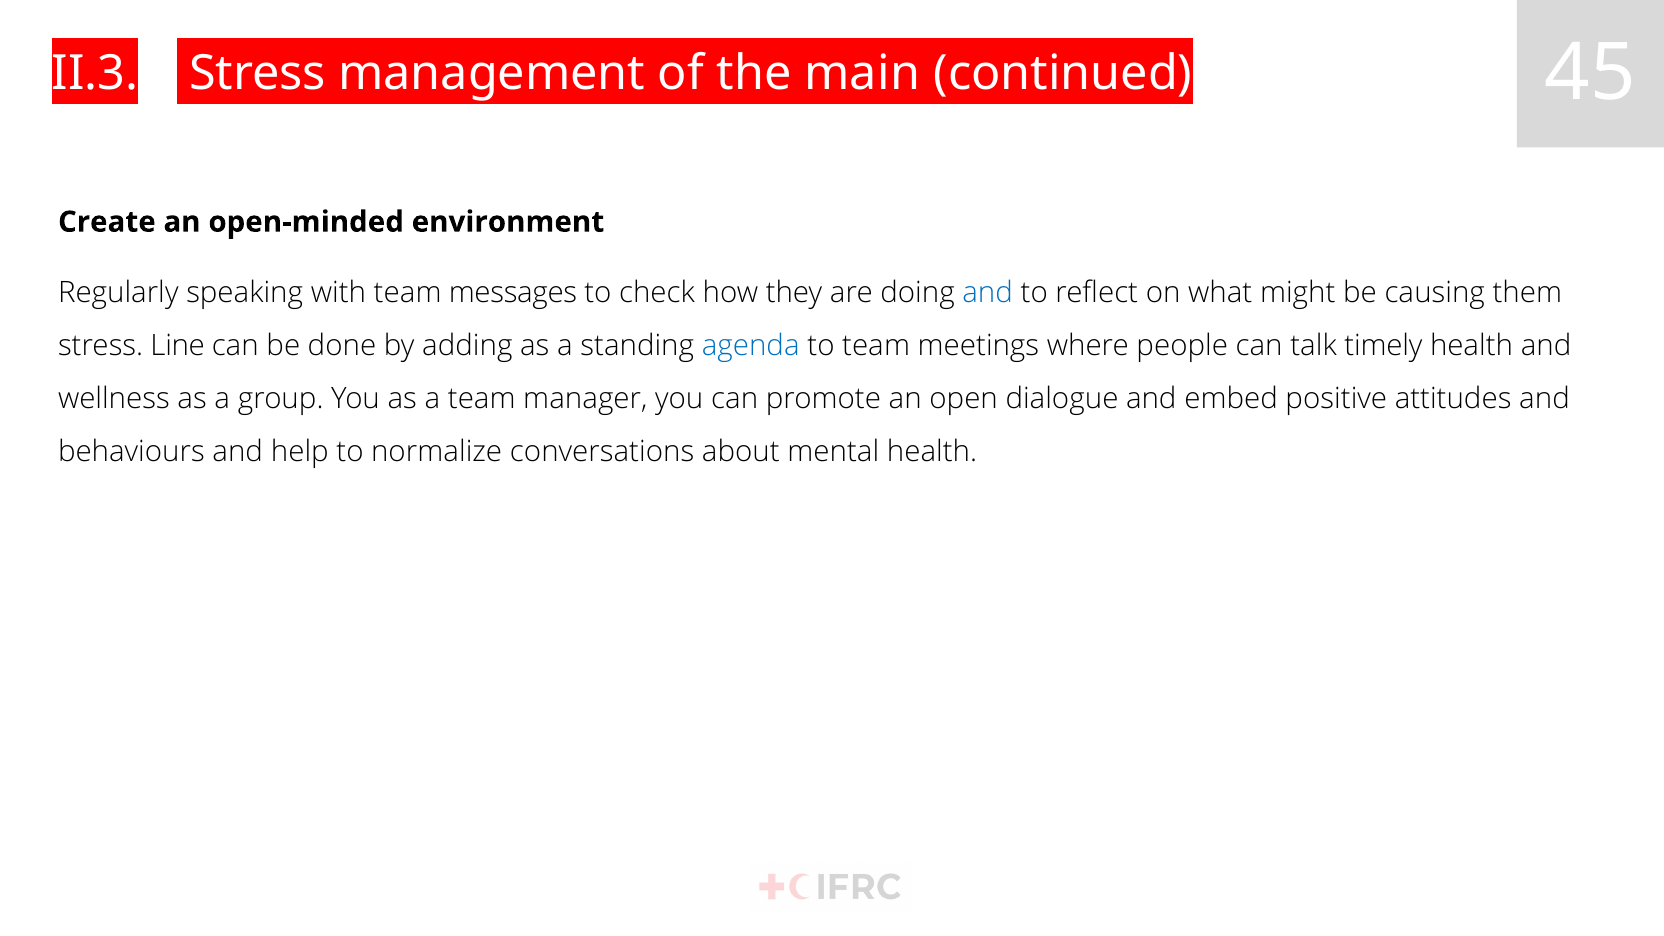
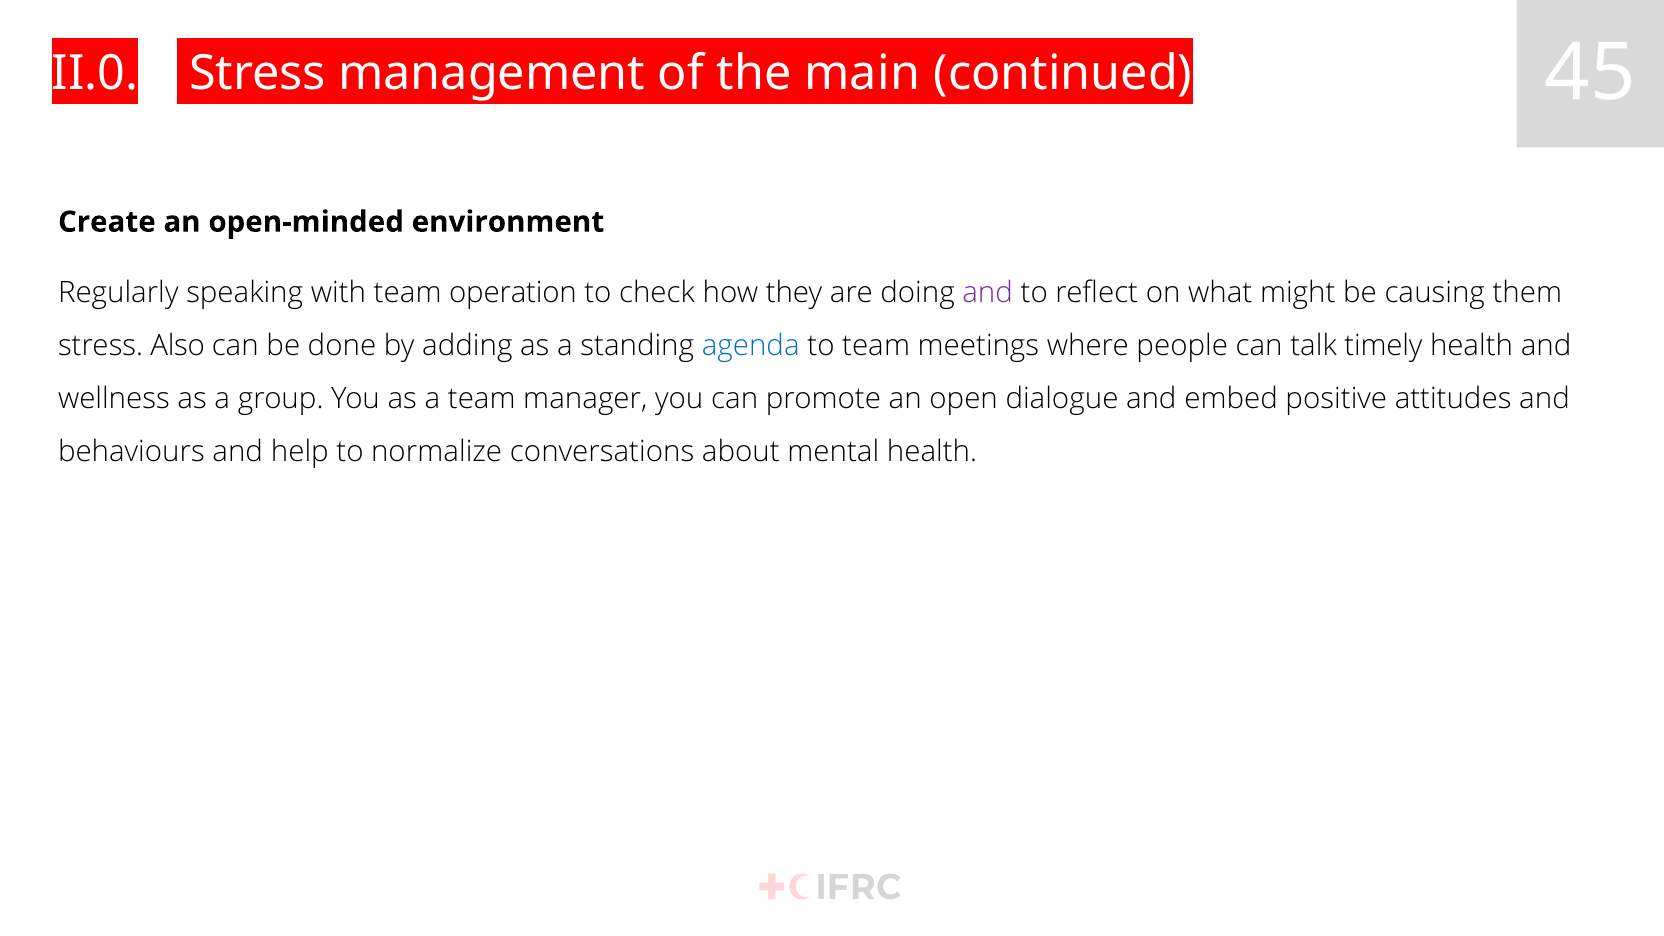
II.3: II.3 -> II.0
messages: messages -> operation
and at (988, 292) colour: blue -> purple
Line: Line -> Also
